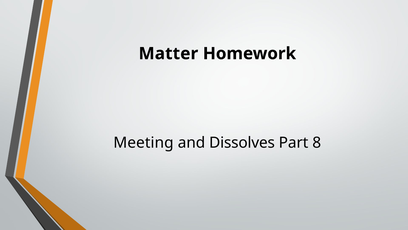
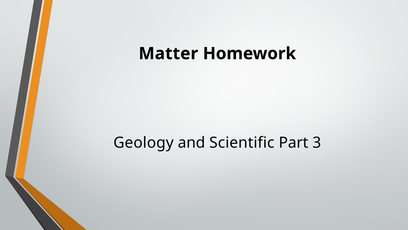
Meeting: Meeting -> Geology
Dissolves: Dissolves -> Scientific
8: 8 -> 3
